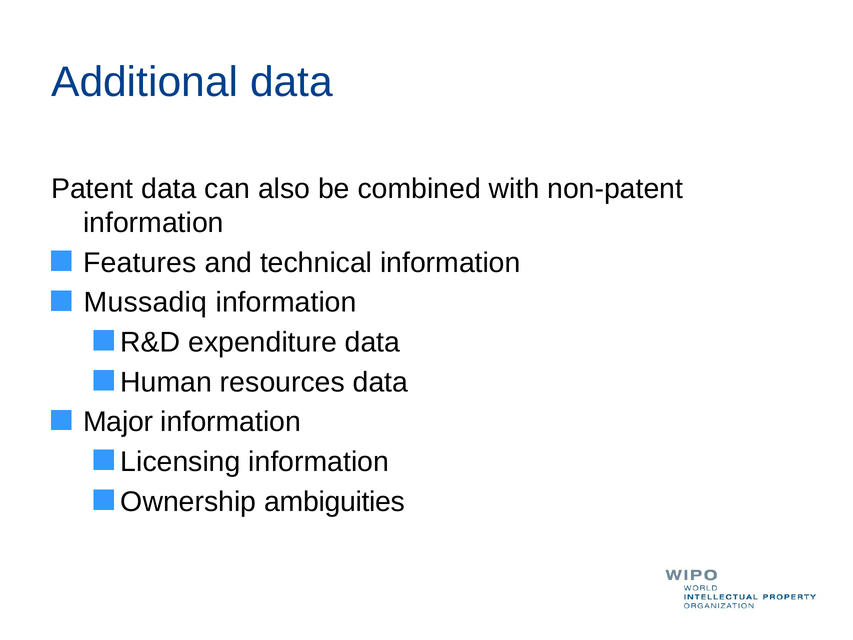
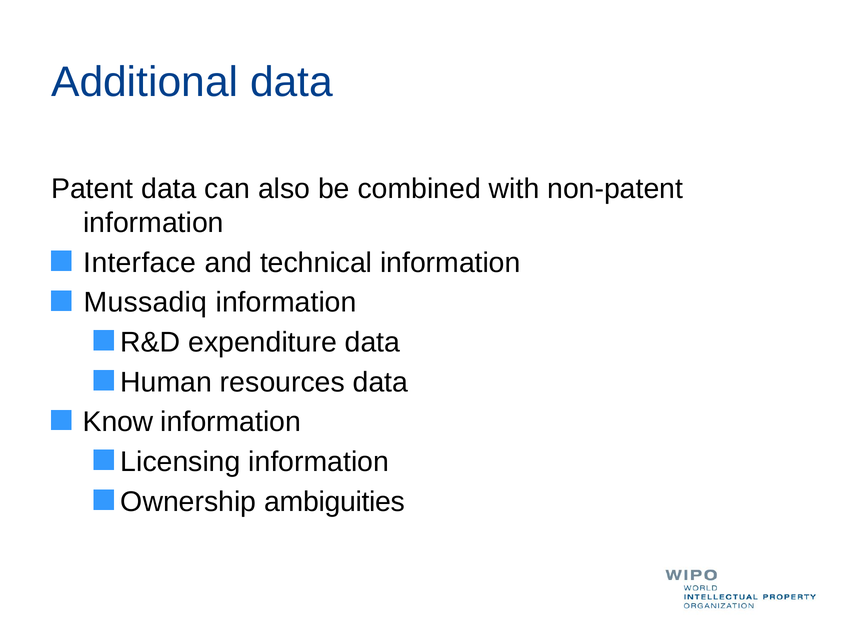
Features: Features -> Interface
Major: Major -> Know
